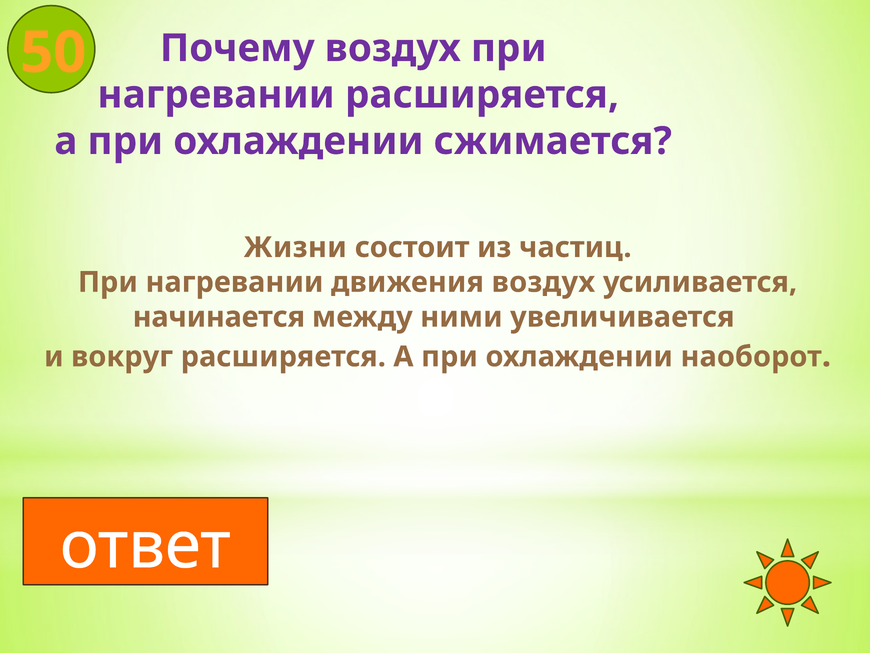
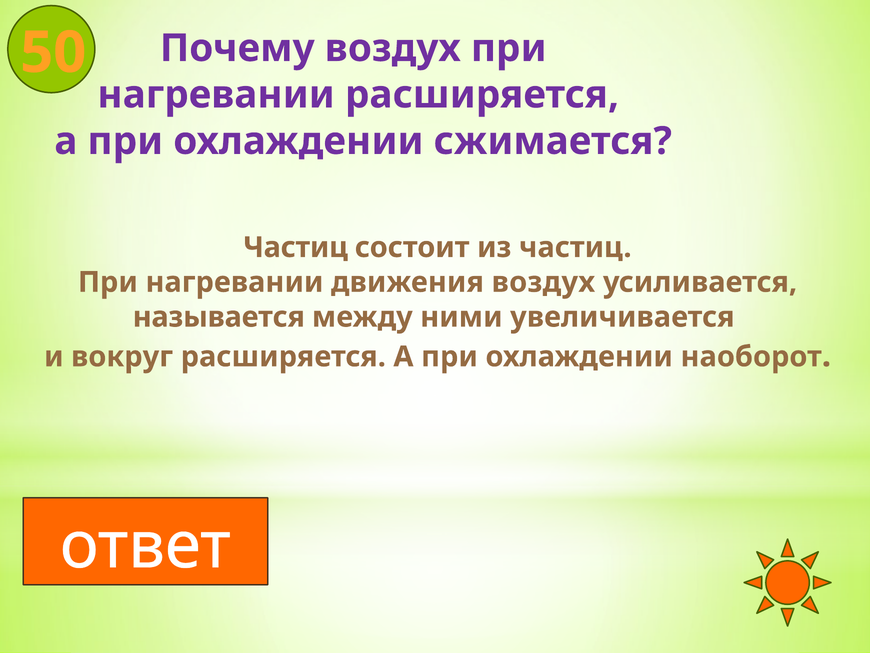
Жизни at (295, 247): Жизни -> Частиц
начинается: начинается -> называется
